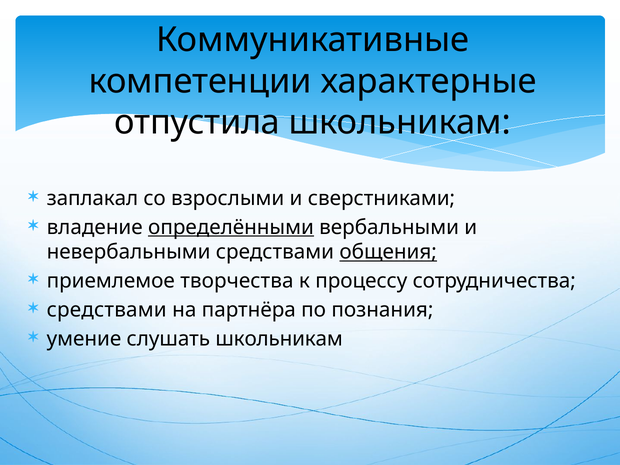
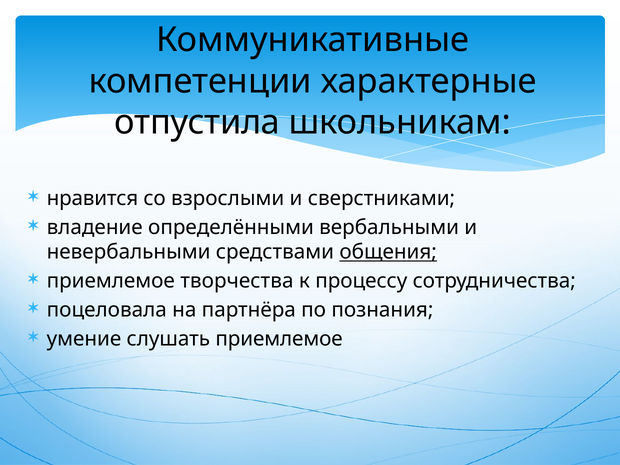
заплакал: заплакал -> нравится
определёнными underline: present -> none
средствами at (107, 310): средствами -> поцеловала
слушать школьникам: школьникам -> приемлемое
